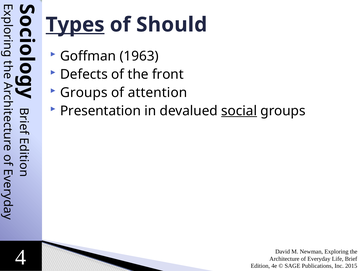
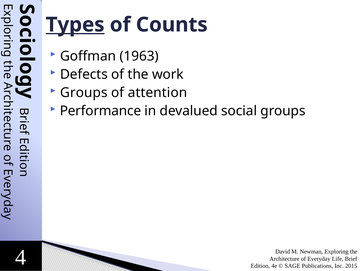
Should: Should -> Counts
front: front -> work
Presentation: Presentation -> Performance
social underline: present -> none
